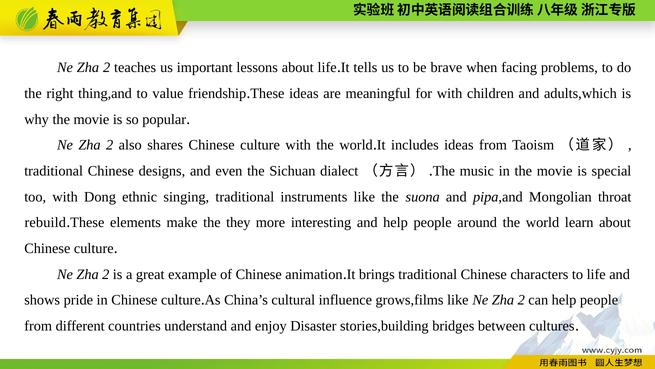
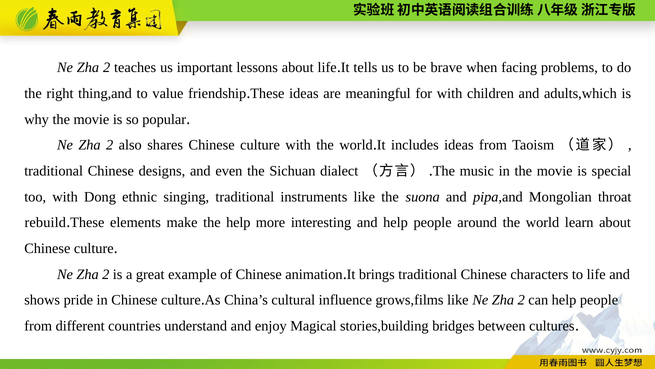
the they: they -> help
Disaster: Disaster -> Magical
